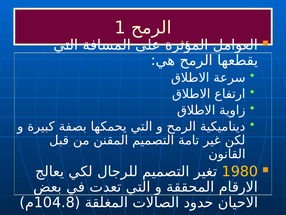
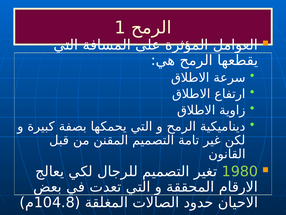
1980 colour: yellow -> light green
